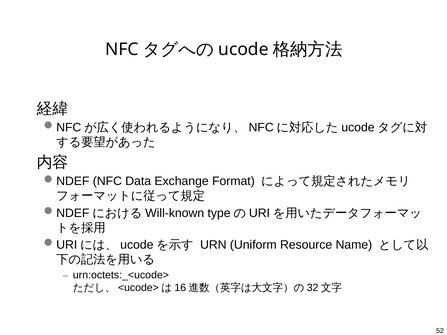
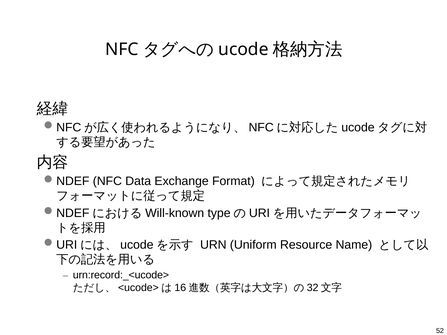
urn:octets:_<ucode>: urn:octets:_<ucode> -> urn:record:_<ucode>
